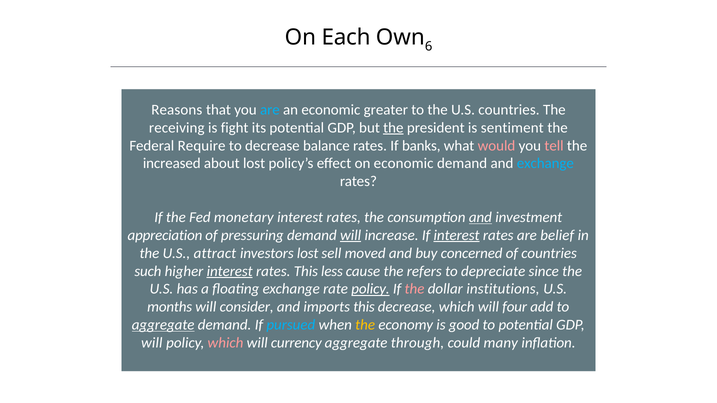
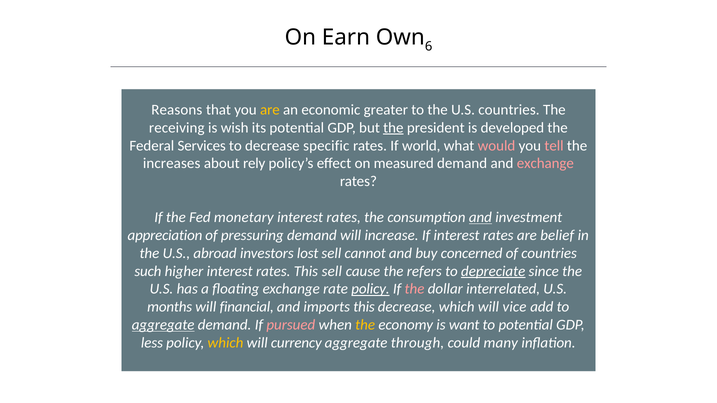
Each: Each -> Earn
are at (270, 110) colour: light blue -> yellow
fight: fight -> wish
sentiment: sentiment -> developed
Require: Require -> Services
balance: balance -> specific
banks: banks -> world
increased: increased -> increases
about lost: lost -> rely
on economic: economic -> measured
exchange at (545, 164) colour: light blue -> pink
will at (351, 235) underline: present -> none
interest at (457, 235) underline: present -> none
attract: attract -> abroad
moved: moved -> cannot
interest at (230, 271) underline: present -> none
This less: less -> sell
depreciate underline: none -> present
institutions: institutions -> interrelated
consider: consider -> financial
four: four -> vice
pursued colour: light blue -> pink
good: good -> want
will at (152, 343): will -> less
which at (225, 343) colour: pink -> yellow
